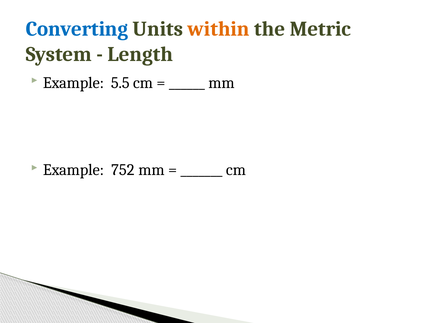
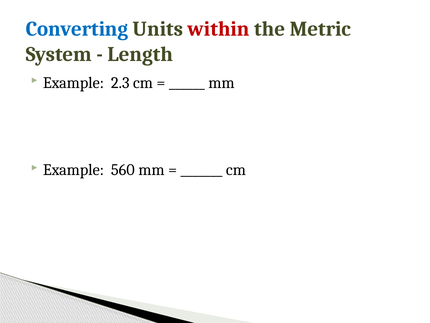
within colour: orange -> red
5.5: 5.5 -> 2.3
752: 752 -> 560
